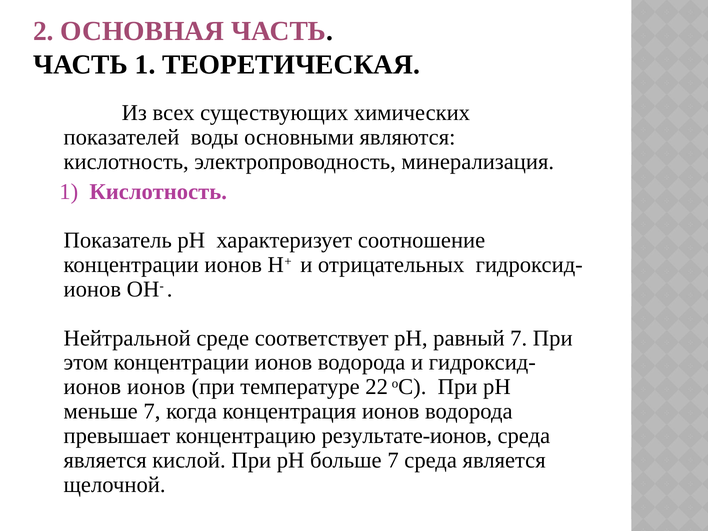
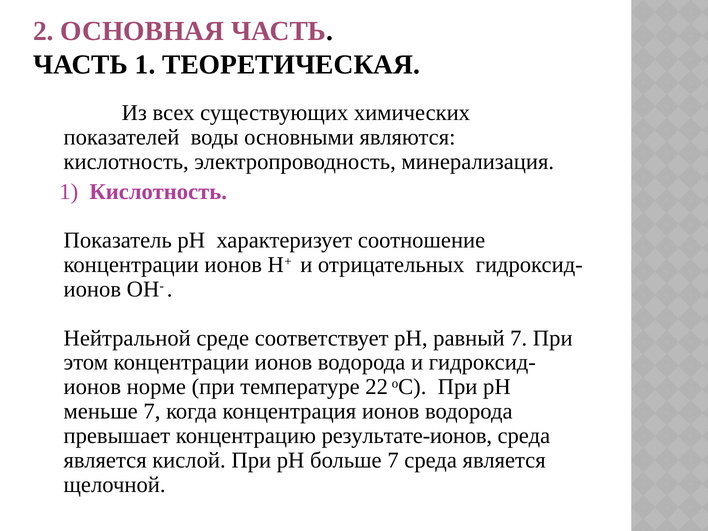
ионов ионов: ионов -> норме
